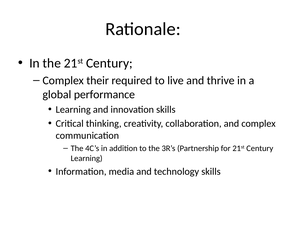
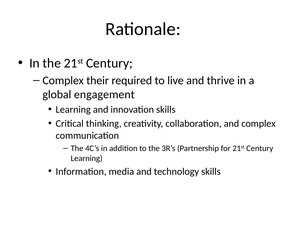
performance: performance -> engagement
